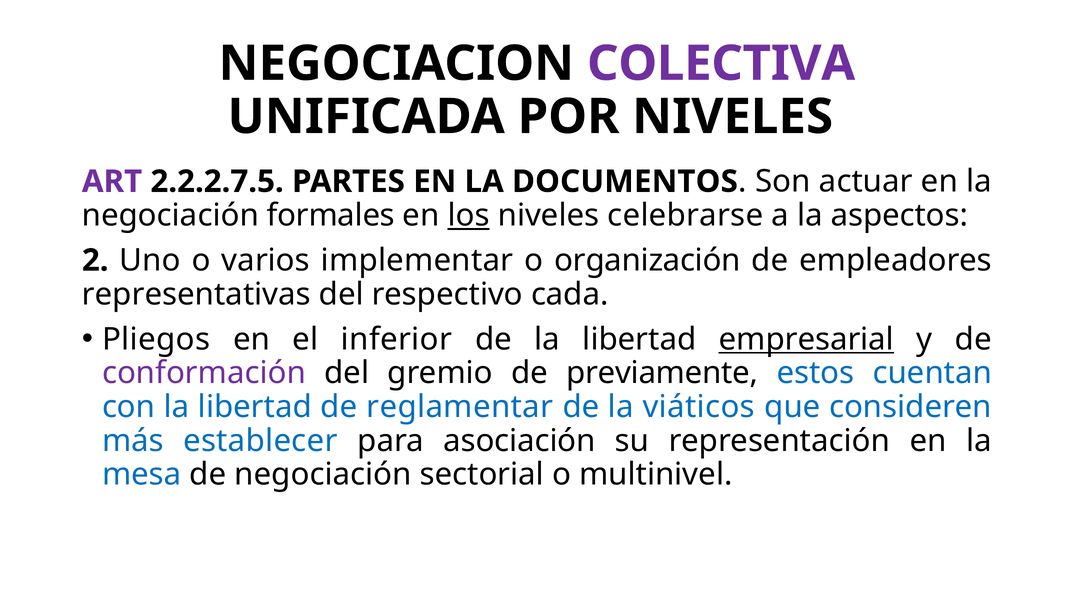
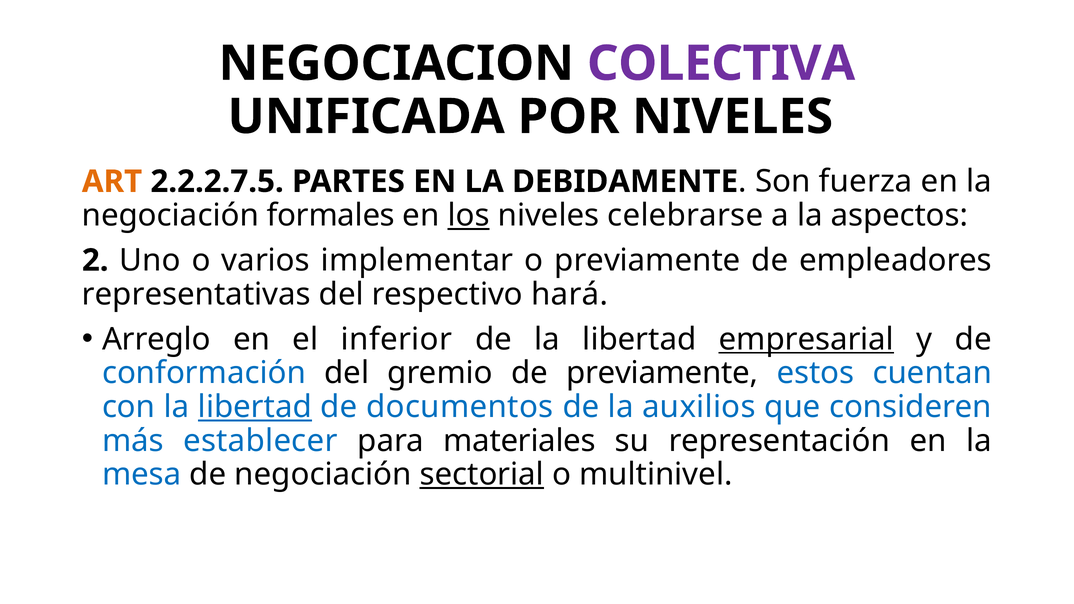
ART colour: purple -> orange
DOCUMENTOS: DOCUMENTOS -> DEBIDAMENTE
actuar: actuar -> fuerza
o organización: organización -> previamente
cada: cada -> hará
Pliegos: Pliegos -> Arreglo
conformación colour: purple -> blue
libertad at (255, 407) underline: none -> present
reglamentar: reglamentar -> documentos
viáticos: viáticos -> auxilios
asociación: asociación -> materiales
sectorial underline: none -> present
